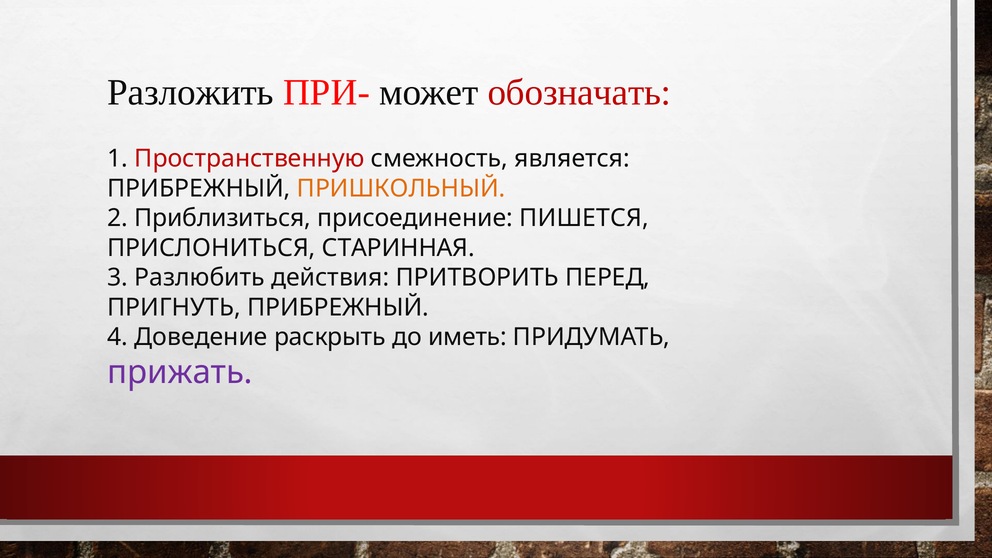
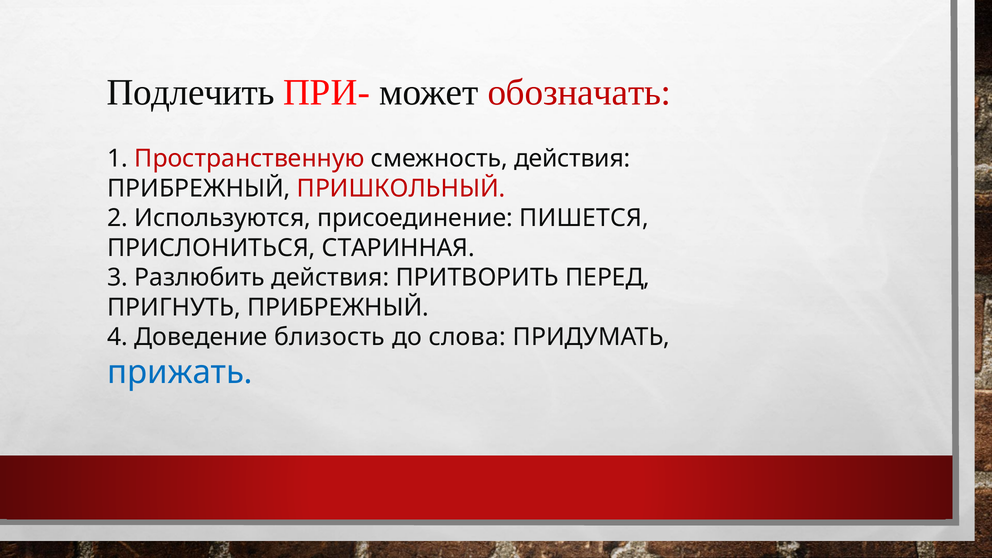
Разложить: Разложить -> Подлечить
смежность является: является -> действия
ПРИШКОЛЬНЫЙ colour: orange -> red
Приблизиться: Приблизиться -> Используются
раскрыть: раскрыть -> близость
иметь: иметь -> слова
прижать colour: purple -> blue
